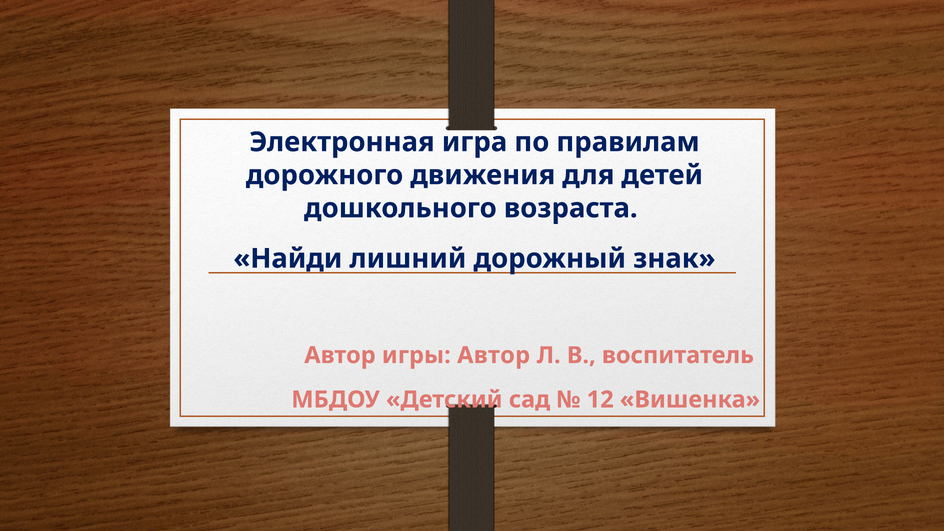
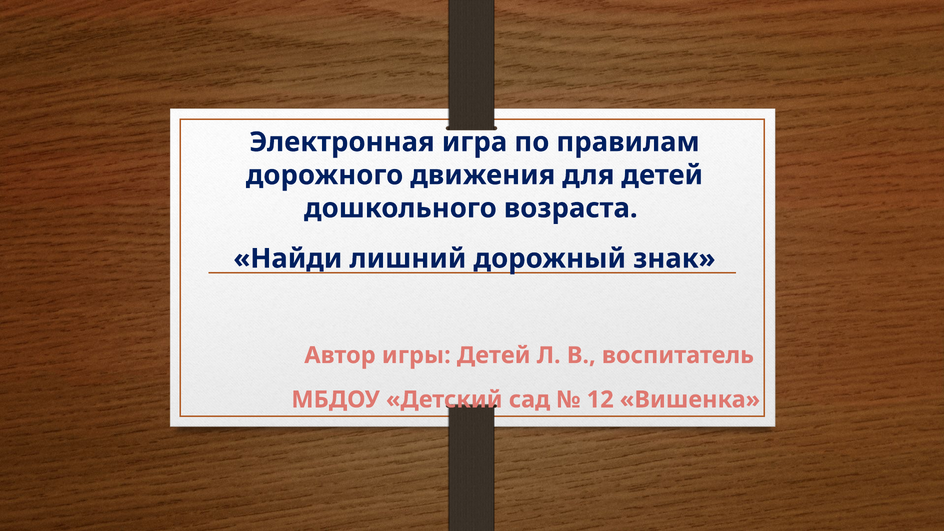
игры Автор: Автор -> Детей
